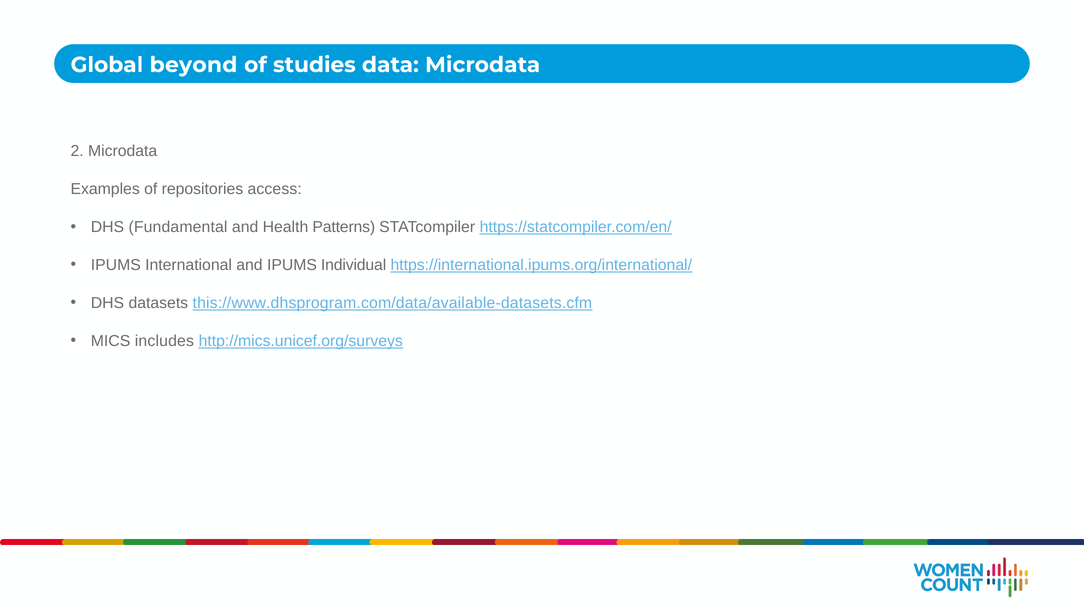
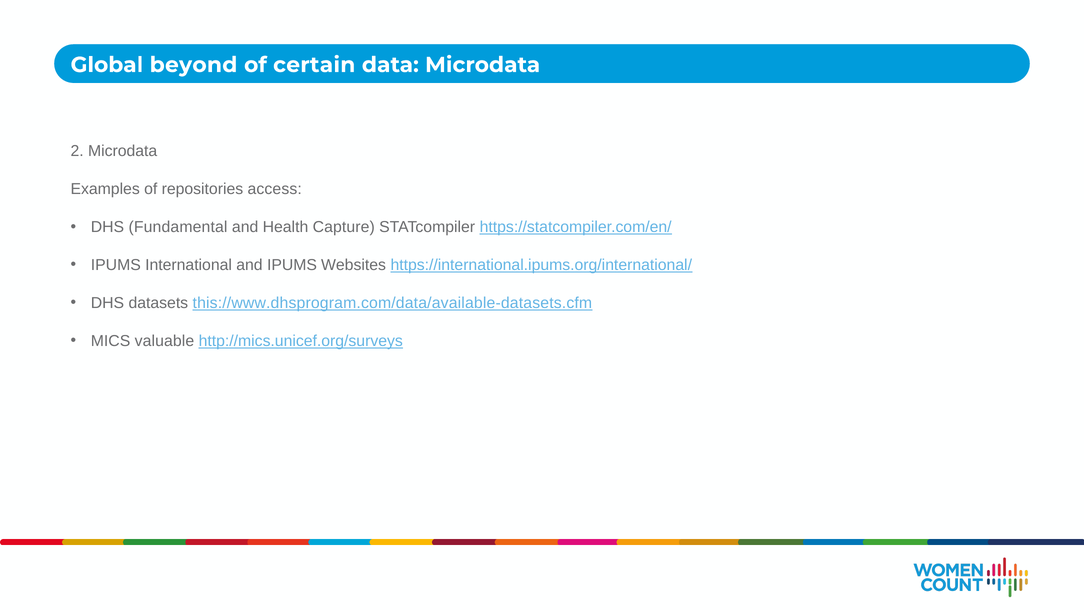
studies: studies -> certain
Patterns: Patterns -> Capture
Individual: Individual -> Websites
includes: includes -> valuable
